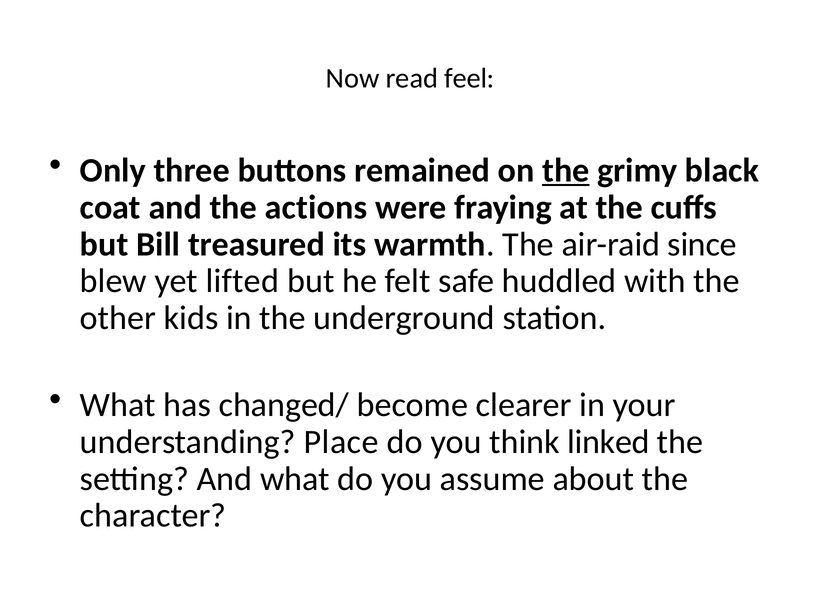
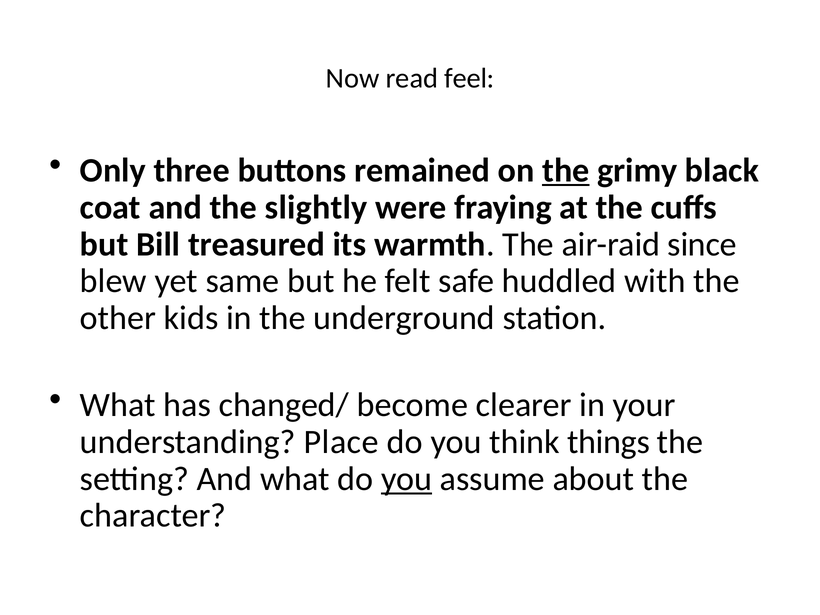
actions: actions -> slightly
lifted: lifted -> same
linked: linked -> things
you at (407, 479) underline: none -> present
